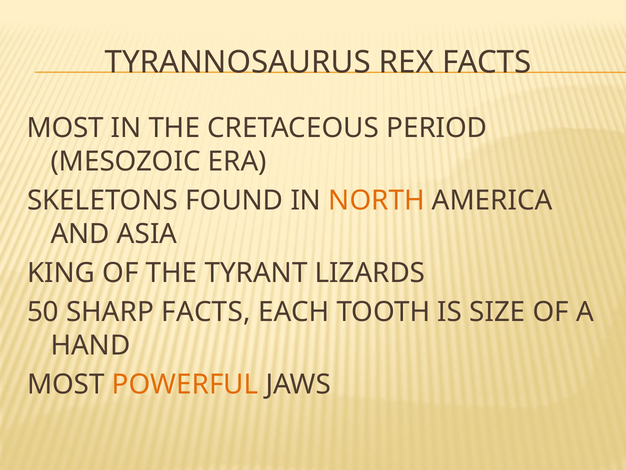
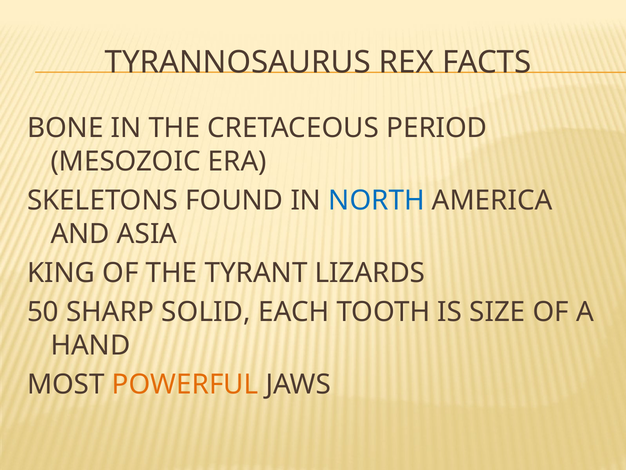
MOST at (65, 128): MOST -> BONE
NORTH colour: orange -> blue
SHARP FACTS: FACTS -> SOLID
